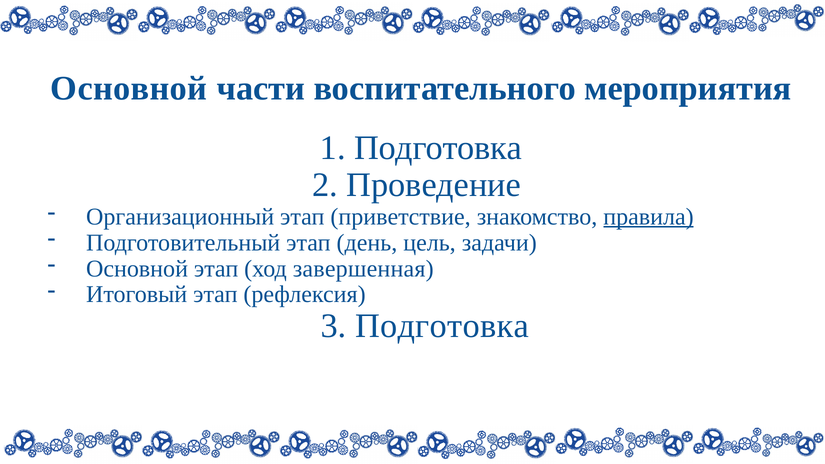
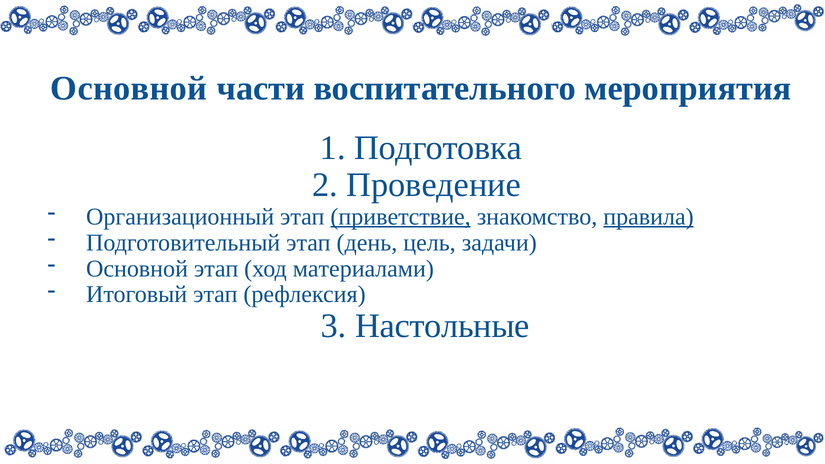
приветствие underline: none -> present
завершенная: завершенная -> материалами
3 Подготовка: Подготовка -> Настольные
